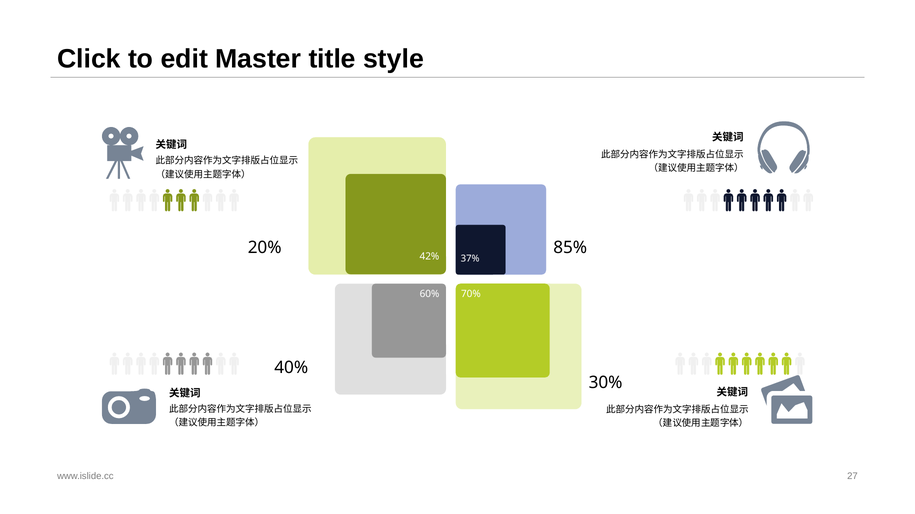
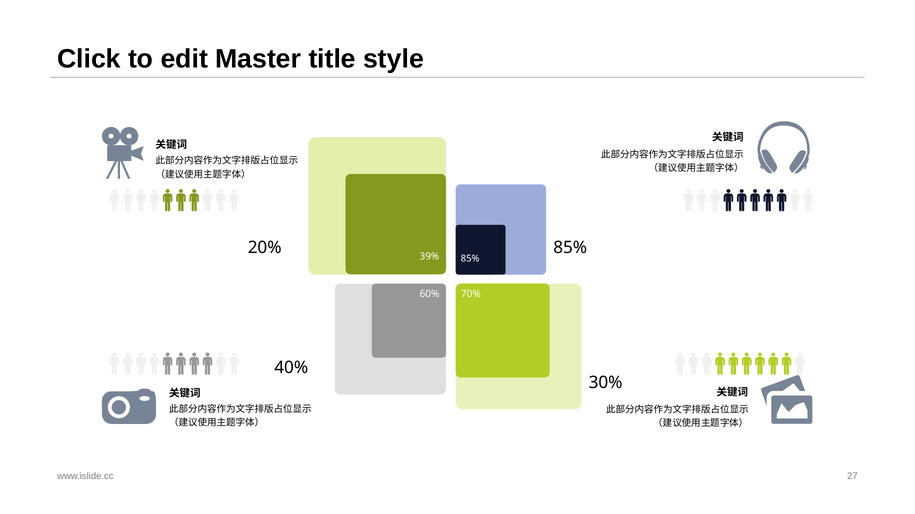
42%: 42% -> 39%
37% at (470, 259): 37% -> 85%
